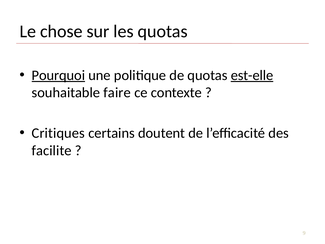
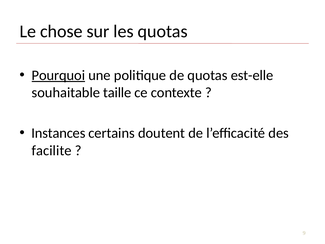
est-elle underline: present -> none
faire: faire -> taille
Critiques: Critiques -> Instances
